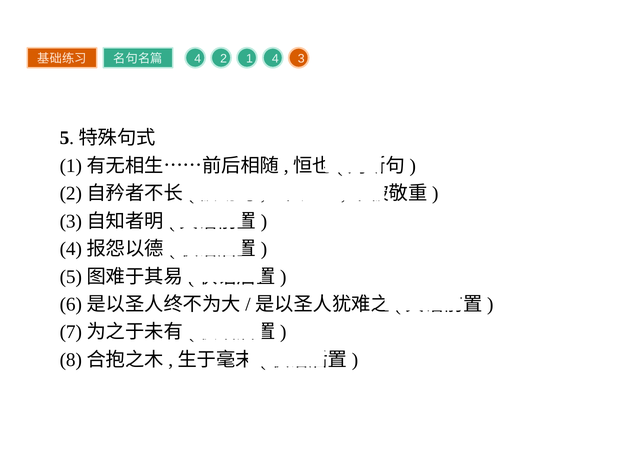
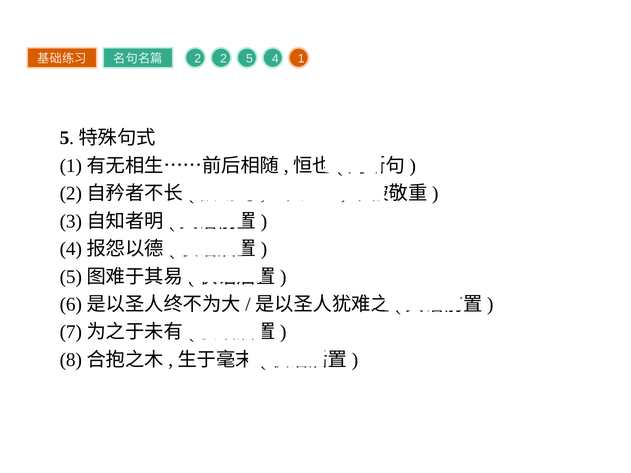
4 at (198, 59): 4 -> 2
1: 1 -> 5
3: 3 -> 1
